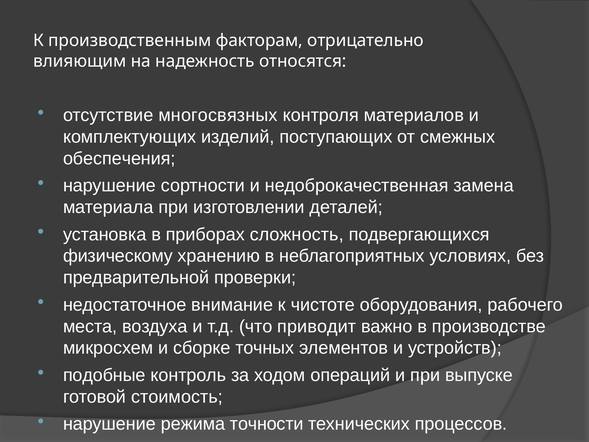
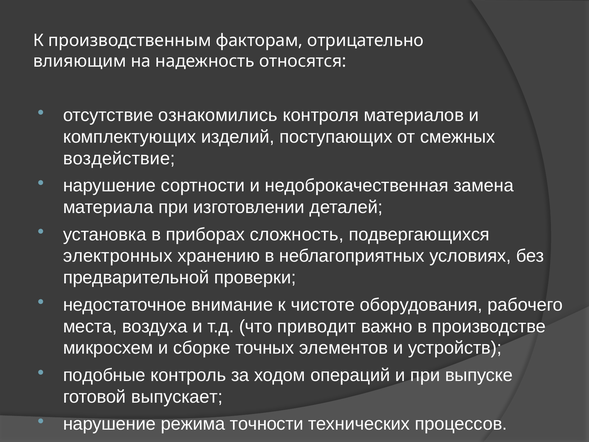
многосвязных: многосвязных -> ознакомились
обеспечения: обеспечения -> воздействие
физическому: физическому -> электронных
стоимость: стоимость -> выпускает
